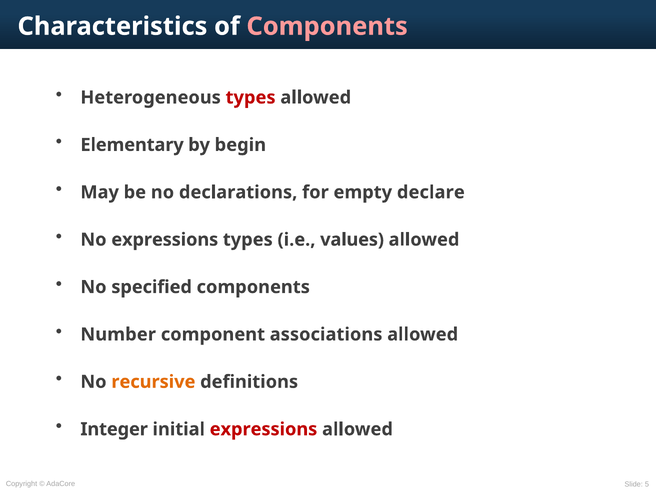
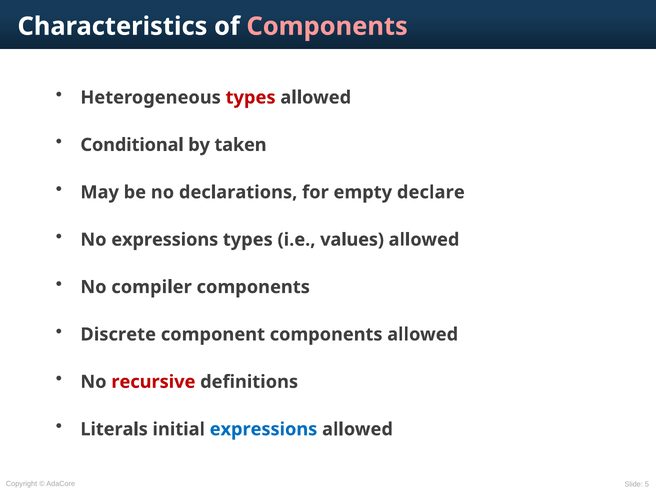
Elementary: Elementary -> Conditional
begin: begin -> taken
specified: specified -> compiler
Number: Number -> Discrete
component associations: associations -> components
recursive colour: orange -> red
Integer: Integer -> Literals
expressions at (263, 429) colour: red -> blue
